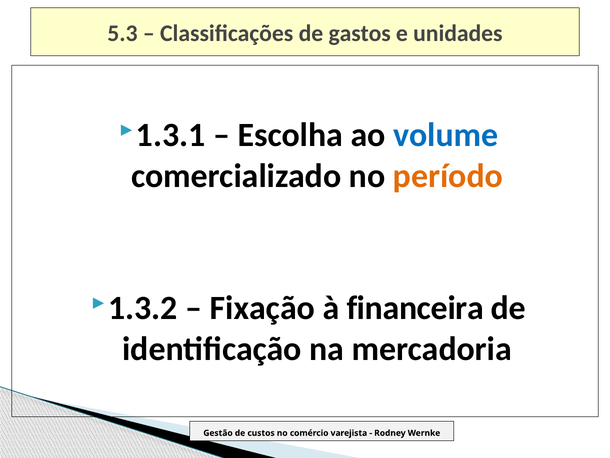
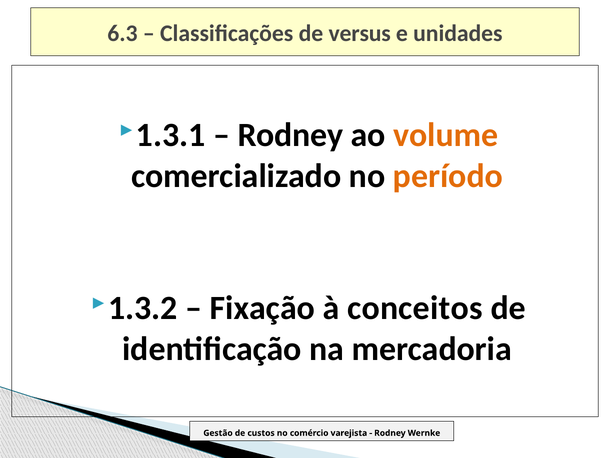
5.3: 5.3 -> 6.3
gastos: gastos -> versus
Escolha at (290, 135): Escolha -> Rodney
volume colour: blue -> orange
financeira: financeira -> conceitos
